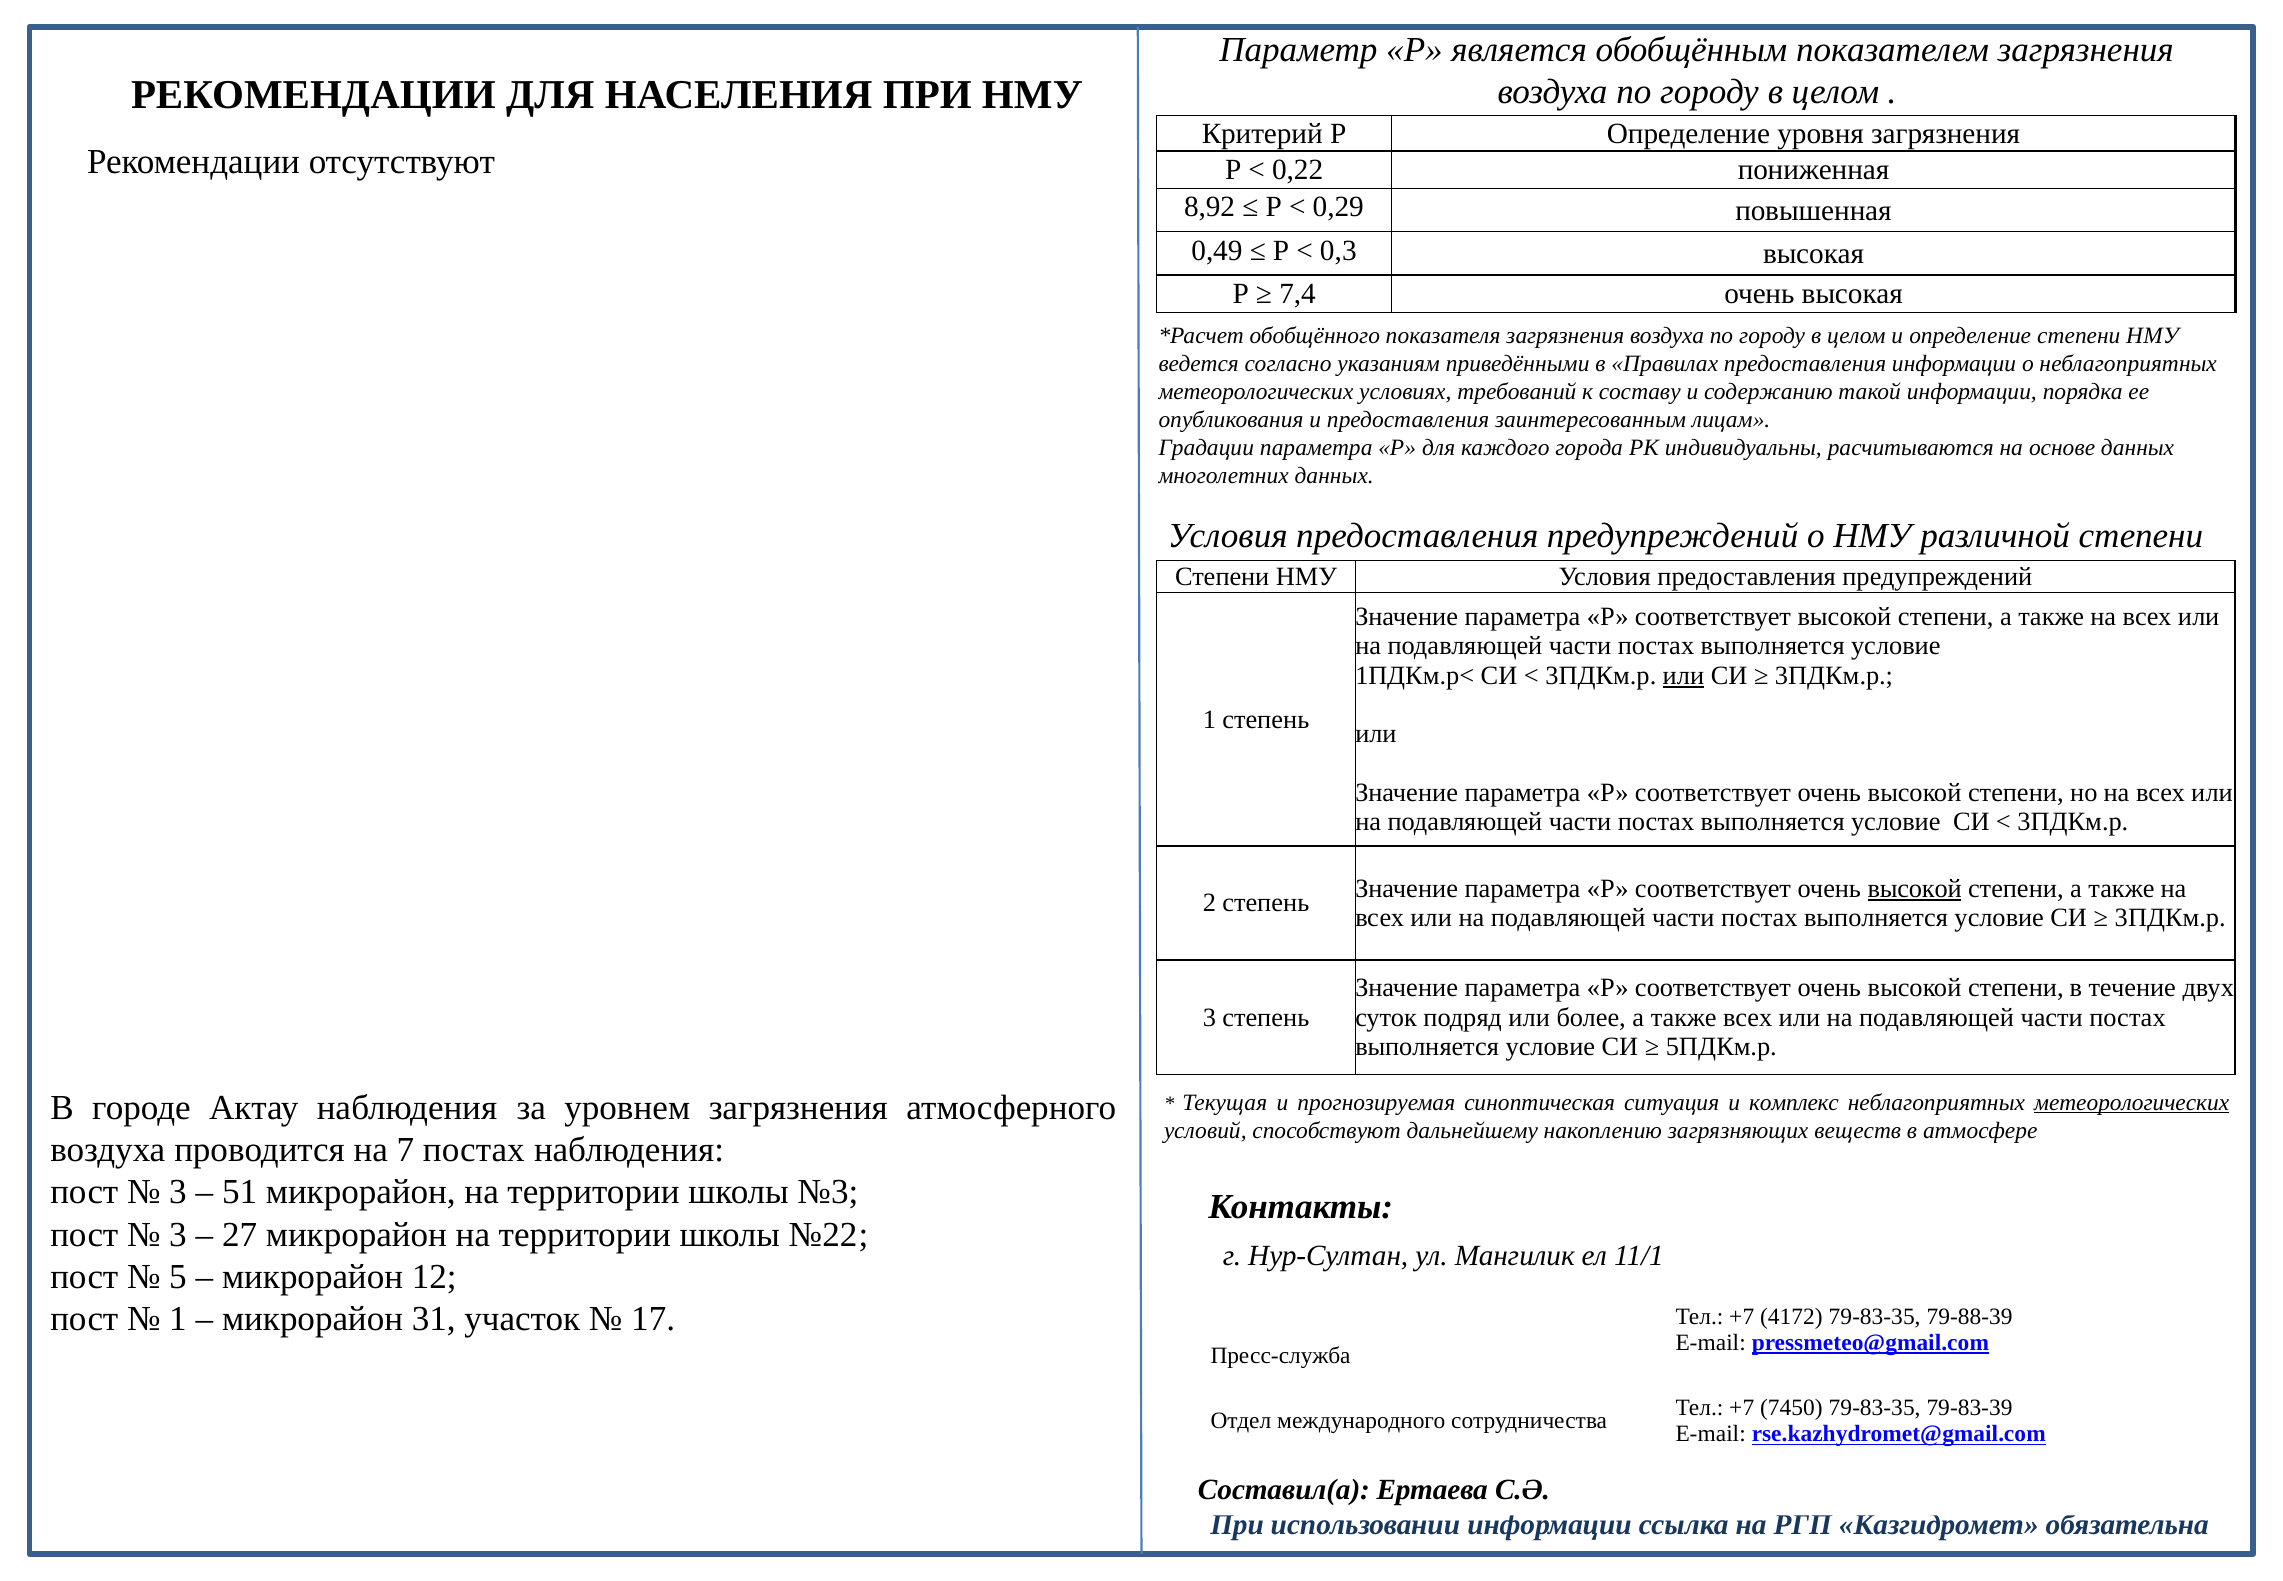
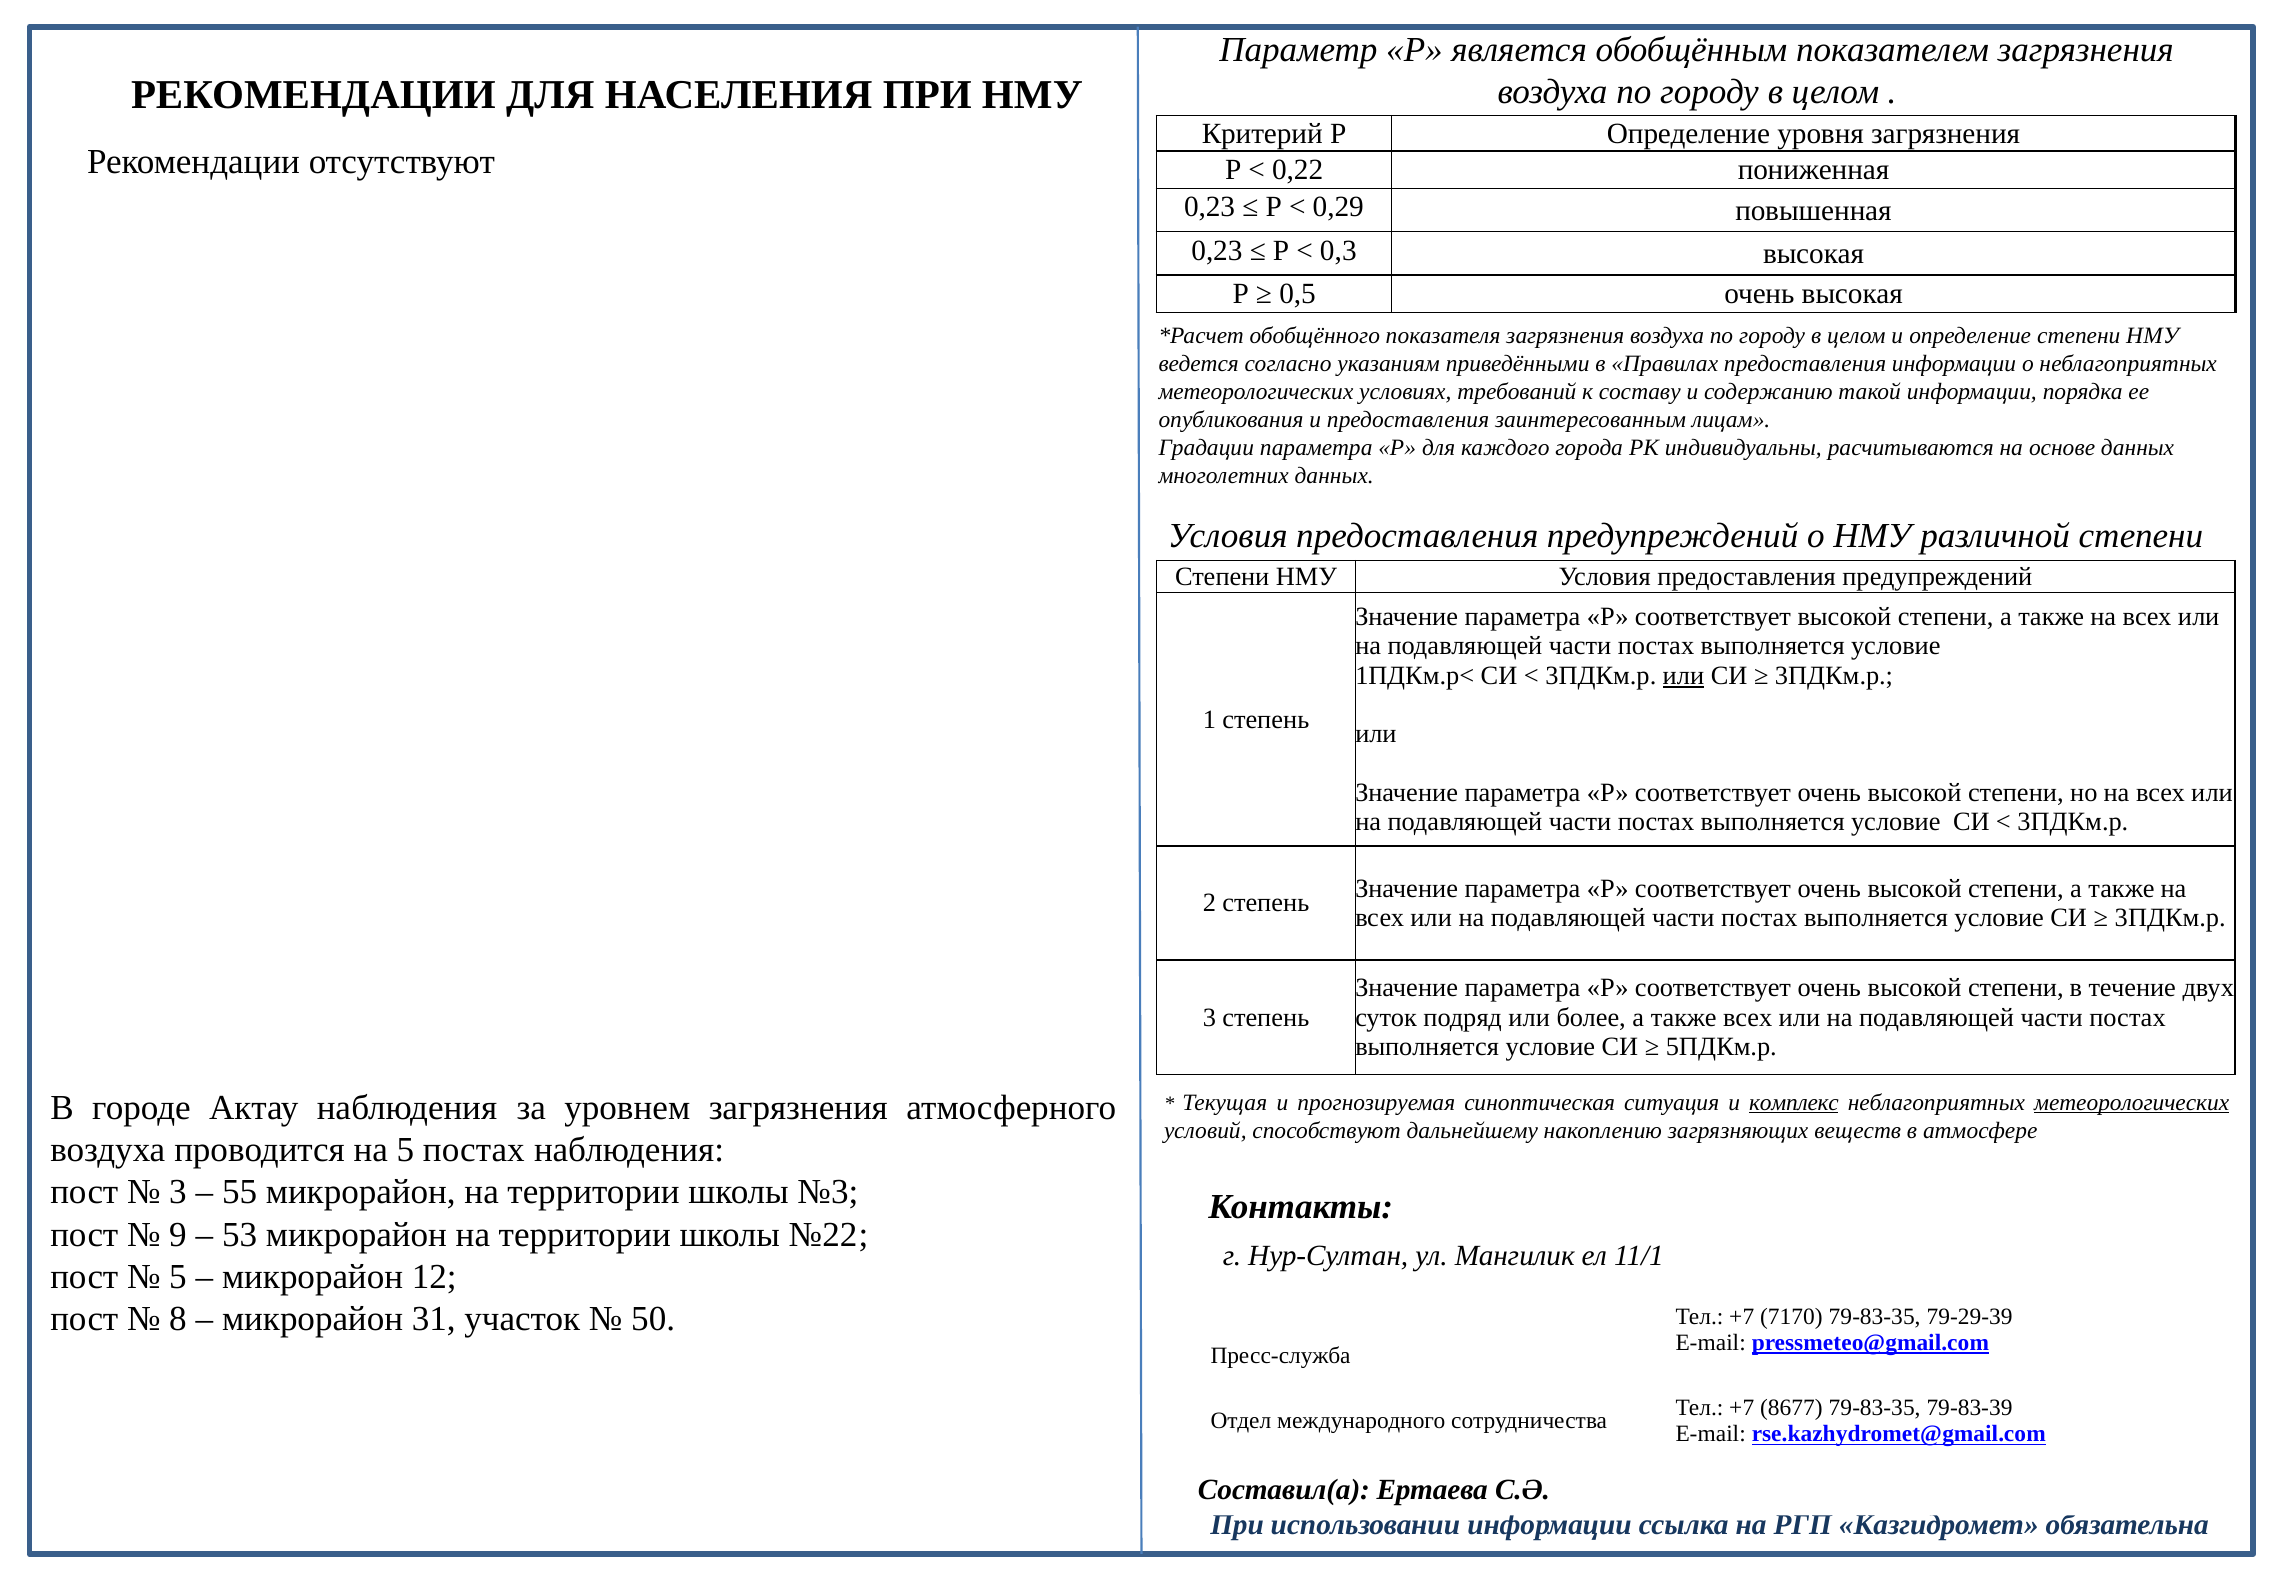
8,92 at (1210, 207): 8,92 -> 0,23
0,49 at (1217, 250): 0,49 -> 0,23
7,4: 7,4 -> 0,5
высокой at (1915, 888) underline: present -> none
комплекс underline: none -> present
на 7: 7 -> 5
51: 51 -> 55
3 at (178, 1234): 3 -> 9
27: 27 -> 53
1 at (178, 1318): 1 -> 8
17: 17 -> 50
4172: 4172 -> 7170
79-88-39: 79-88-39 -> 79-29-39
7450: 7450 -> 8677
